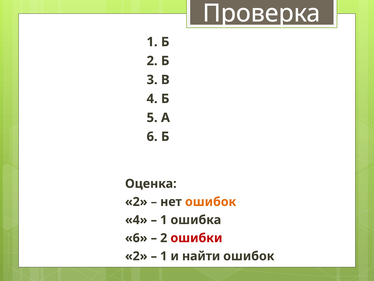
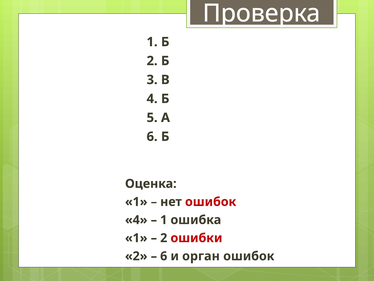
2 at (136, 201): 2 -> 1
ошибок at (211, 201) colour: orange -> red
6 at (136, 238): 6 -> 1
1 at (164, 256): 1 -> 6
найти: найти -> орган
